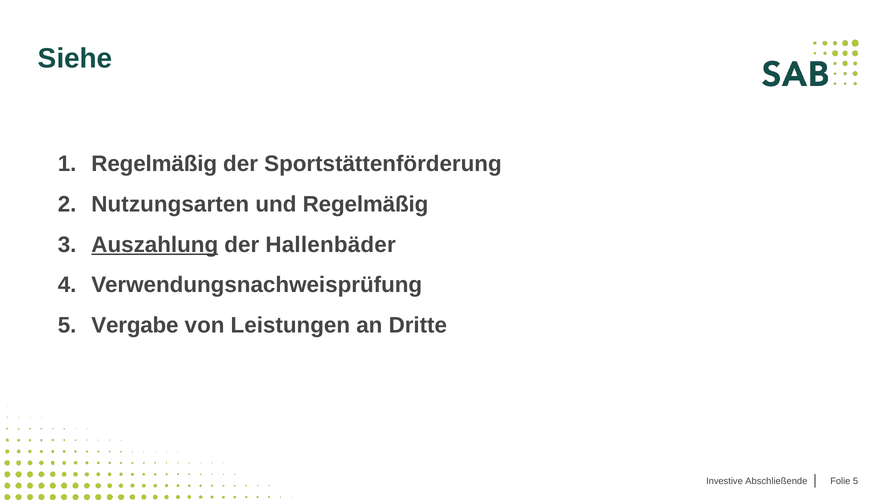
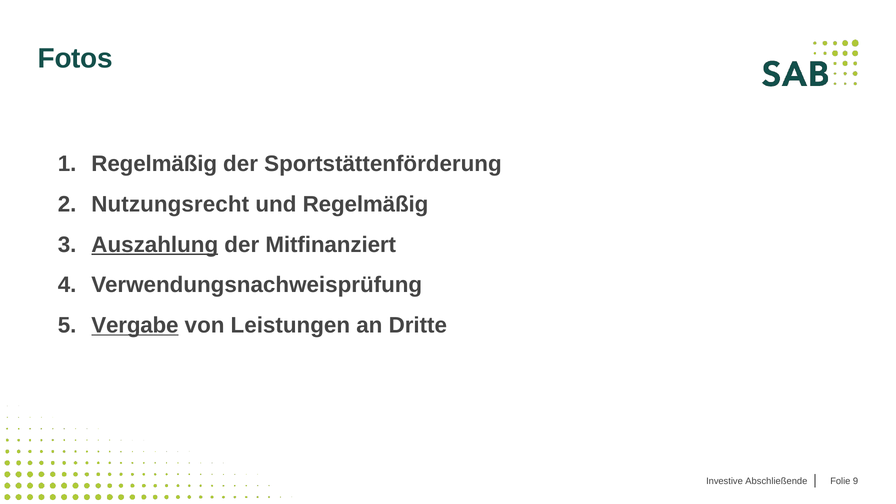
Siehe: Siehe -> Fotos
Nutzungsarten: Nutzungsarten -> Nutzungsrecht
Hallenbäder: Hallenbäder -> Mitfinanziert
Vergabe underline: none -> present
Folie 5: 5 -> 9
